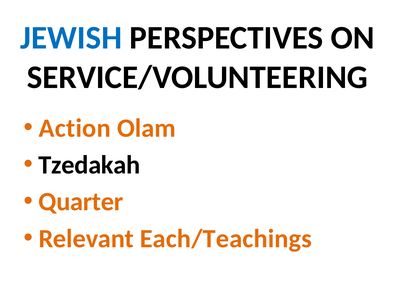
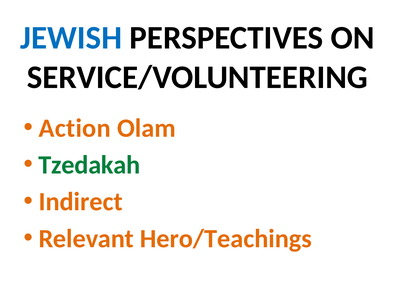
Tzedakah colour: black -> green
Quarter: Quarter -> Indirect
Each/Teachings: Each/Teachings -> Hero/Teachings
